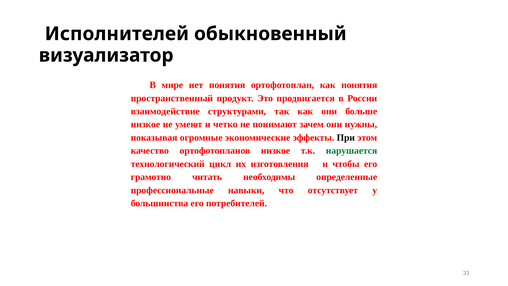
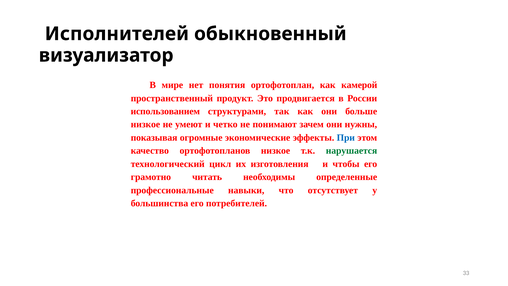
как понятия: понятия -> камерой
взаимодействие: взаимодействие -> использованием
При colour: black -> blue
